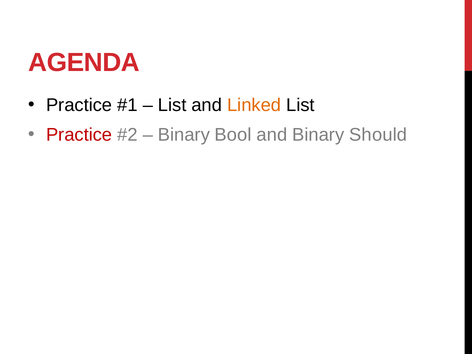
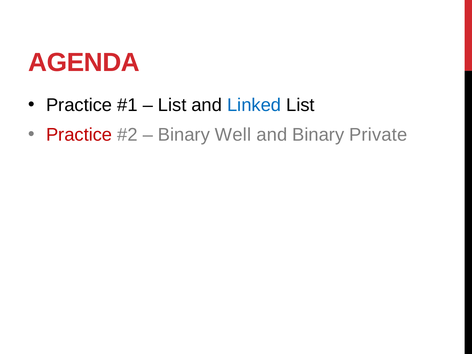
Linked colour: orange -> blue
Bool: Bool -> Well
Should: Should -> Private
